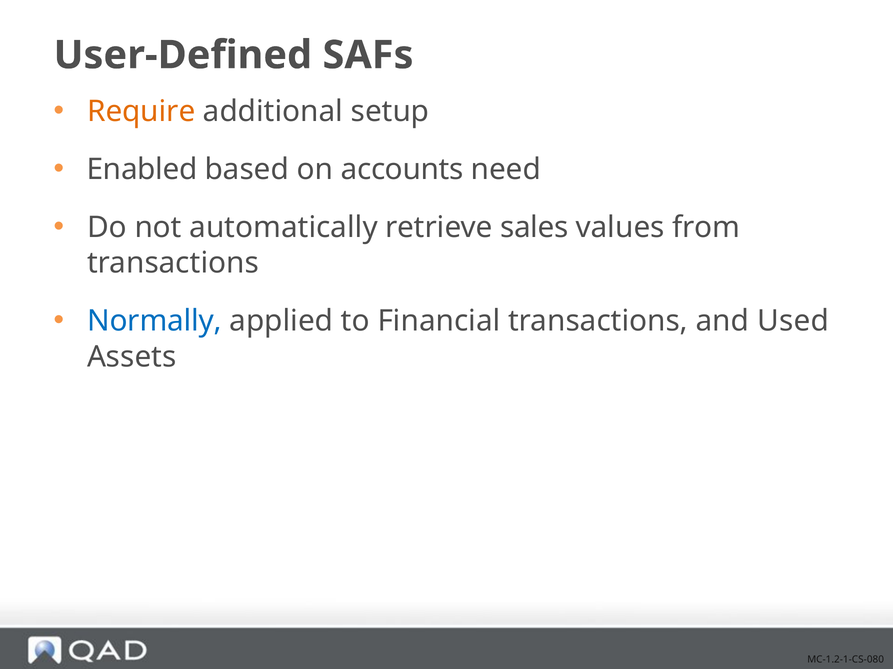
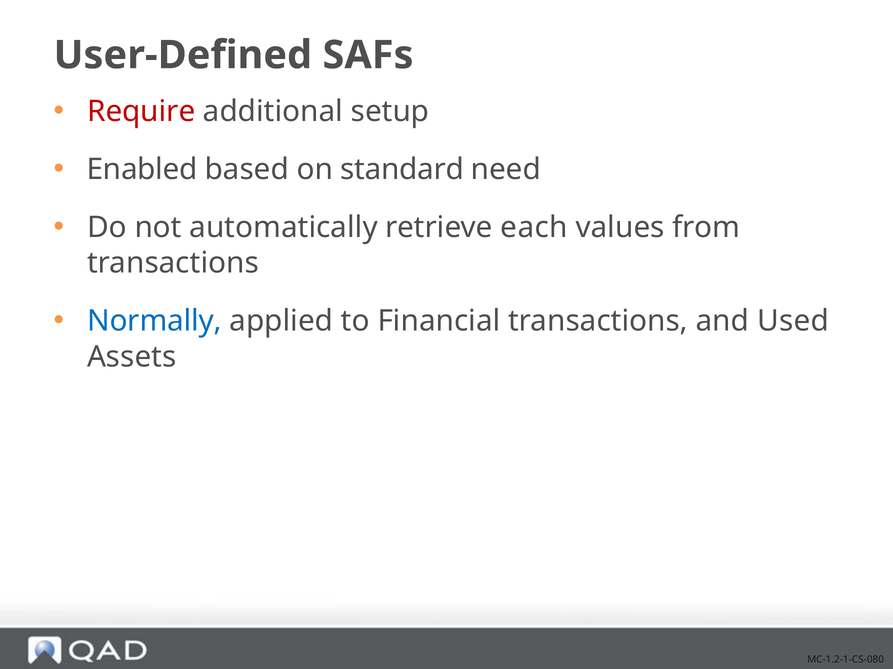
Require colour: orange -> red
accounts: accounts -> standard
sales: sales -> each
